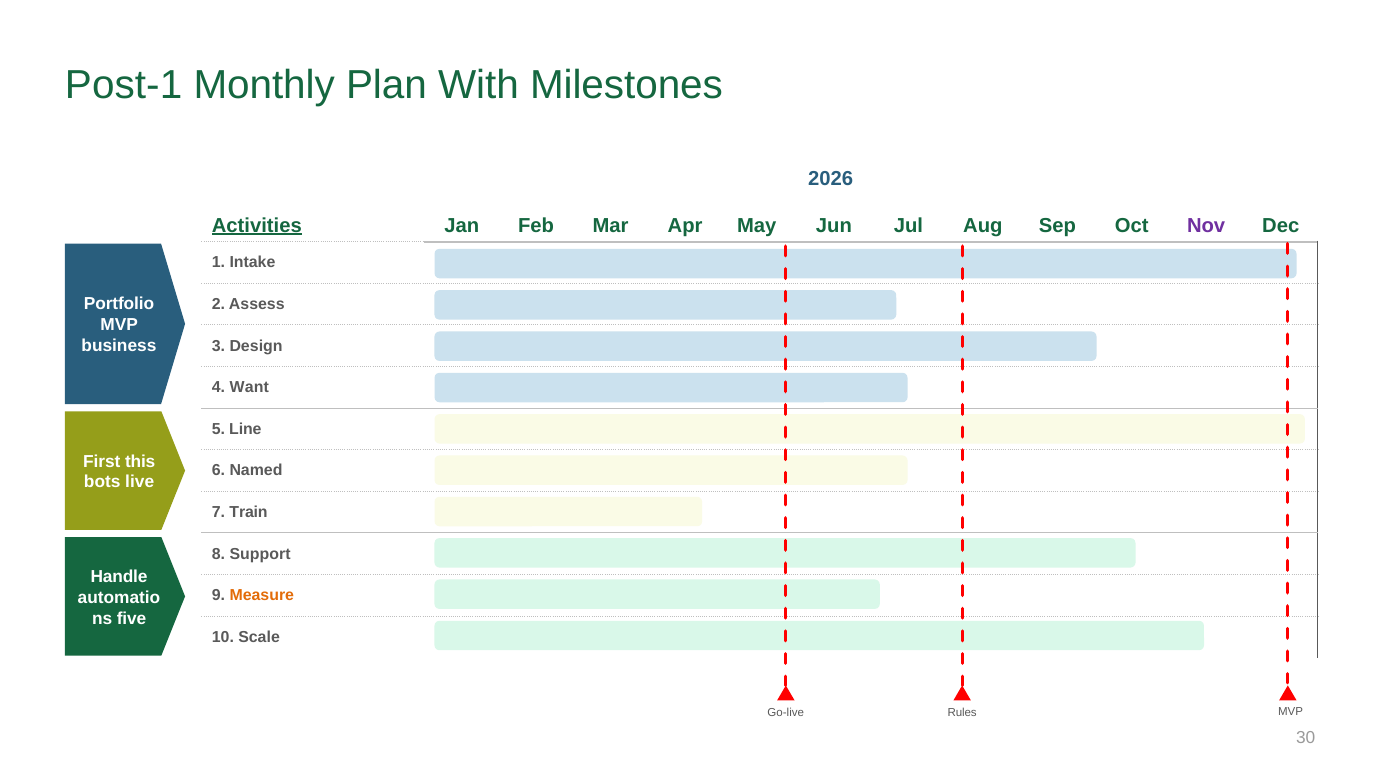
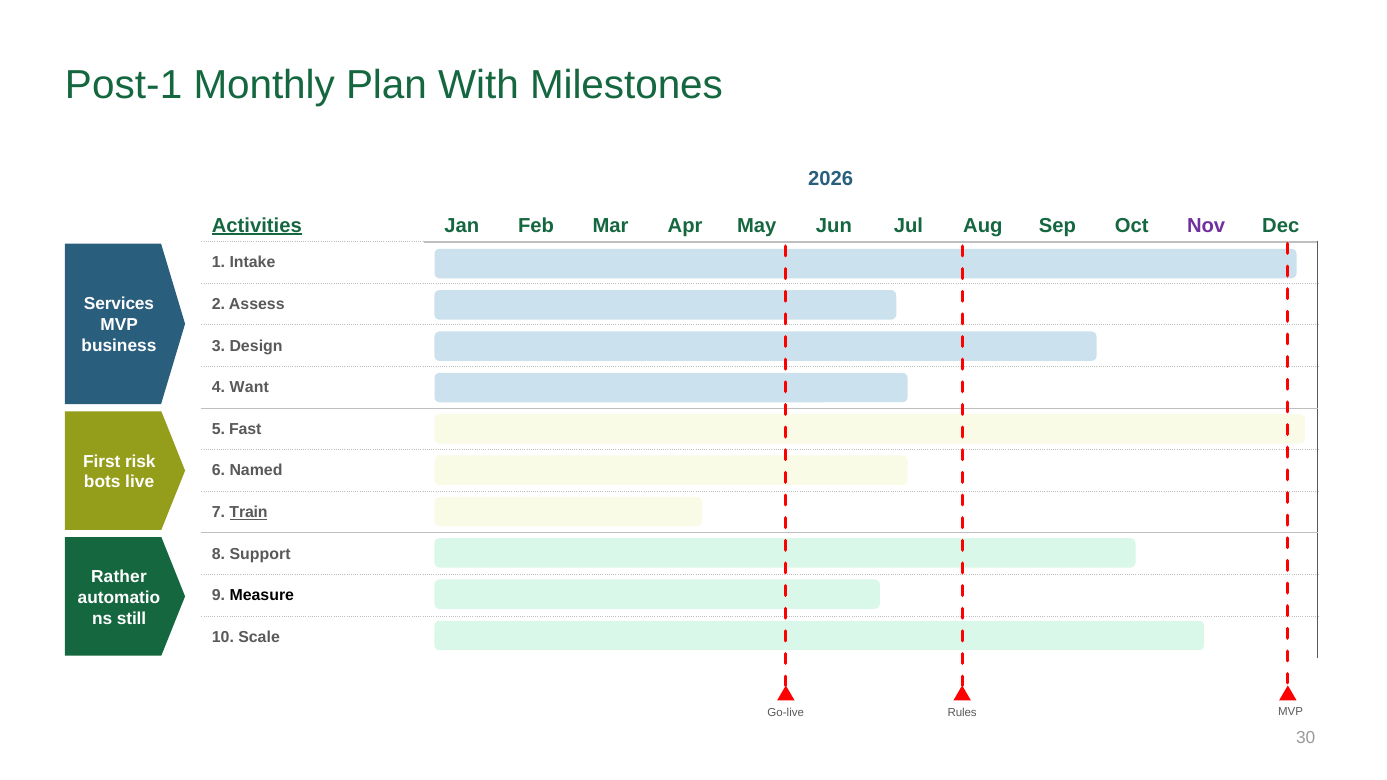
Portfolio: Portfolio -> Services
Line: Line -> Fast
this: this -> risk
Train underline: none -> present
Handle: Handle -> Rather
Measure colour: orange -> black
five: five -> still
